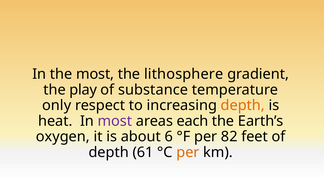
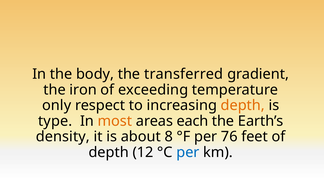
the most: most -> body
lithosphere: lithosphere -> transferred
play: play -> iron
substance: substance -> exceeding
heat: heat -> type
most at (115, 121) colour: purple -> orange
oxygen: oxygen -> density
6: 6 -> 8
82: 82 -> 76
61: 61 -> 12
per at (188, 153) colour: orange -> blue
